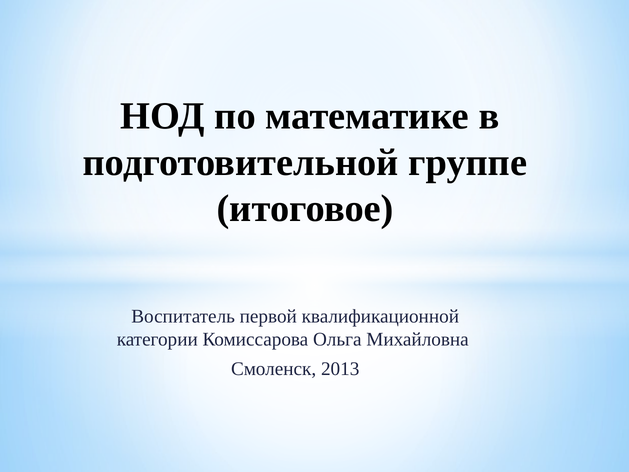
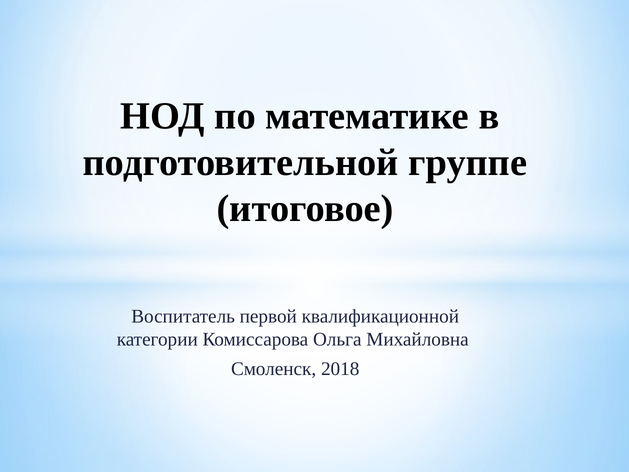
2013: 2013 -> 2018
